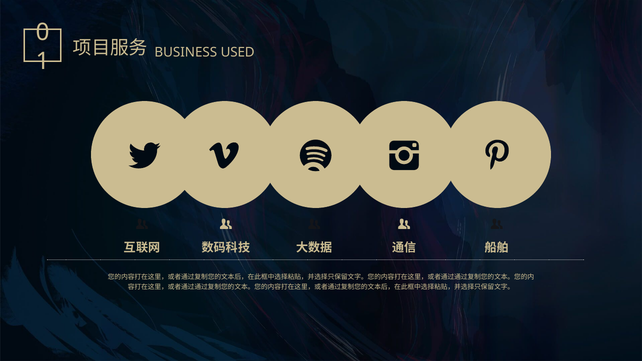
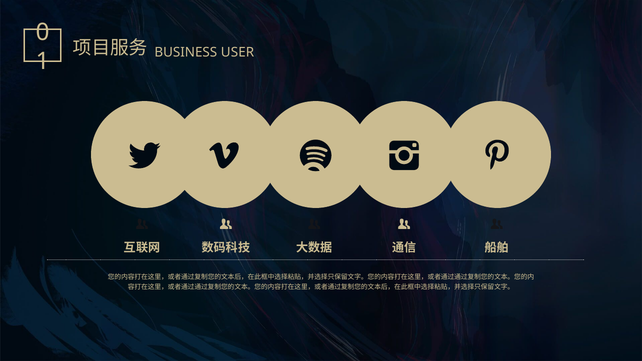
USED: USED -> USER
